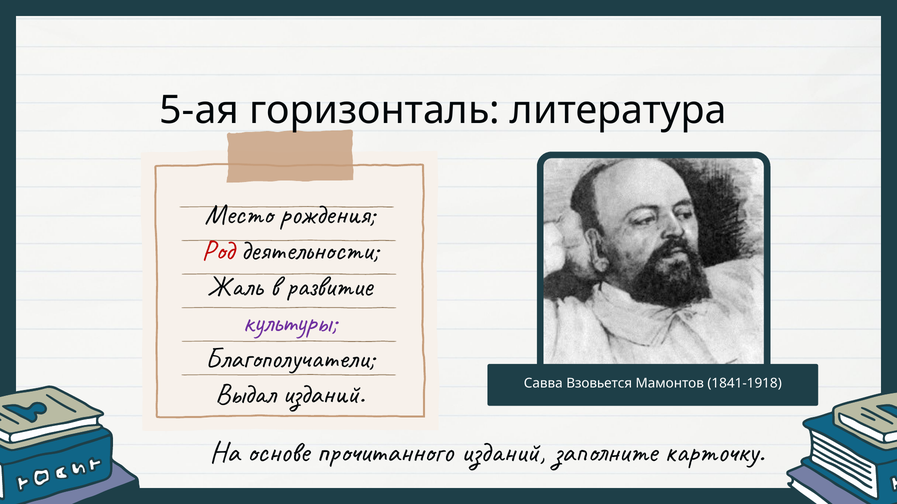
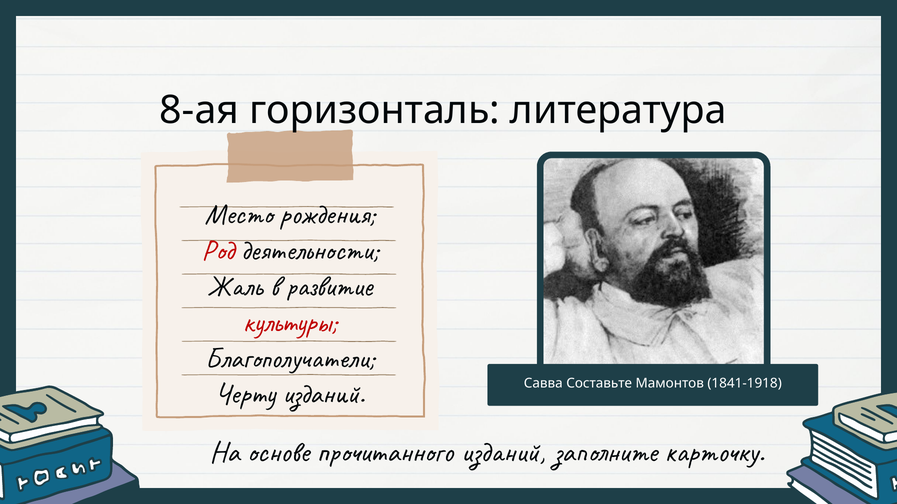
5-ая: 5-ая -> 8-ая
культуры colour: purple -> red
Взовьется: Взовьется -> Составьте
Выдал: Выдал -> Черту
